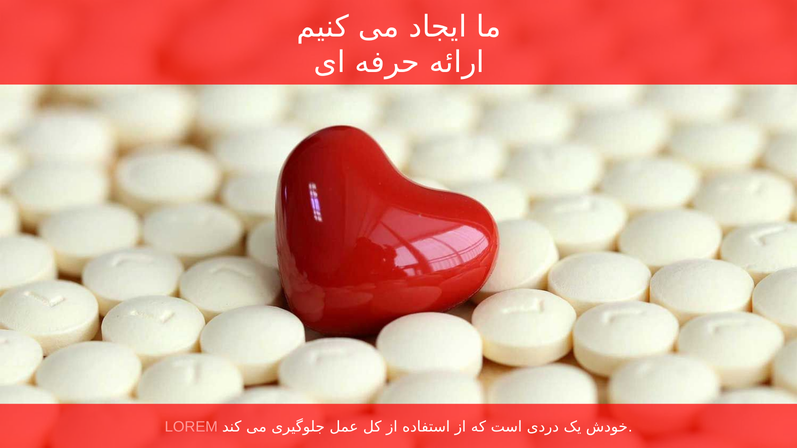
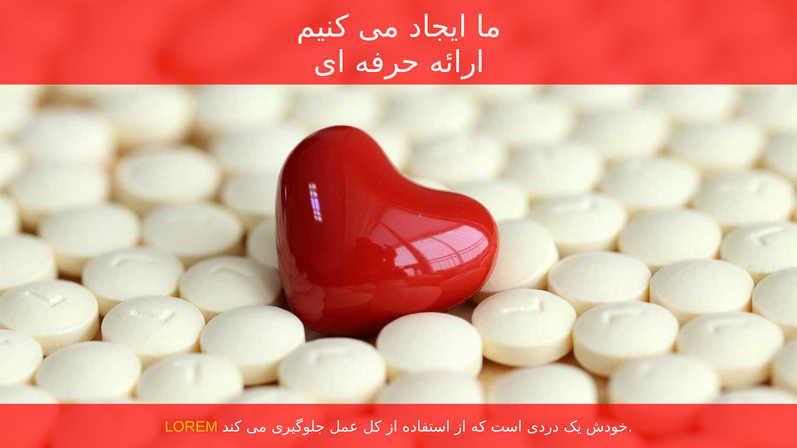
LOREM colour: pink -> yellow
